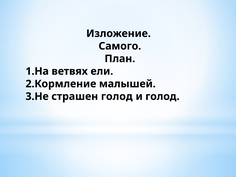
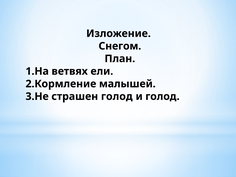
Самого: Самого -> Снегом
